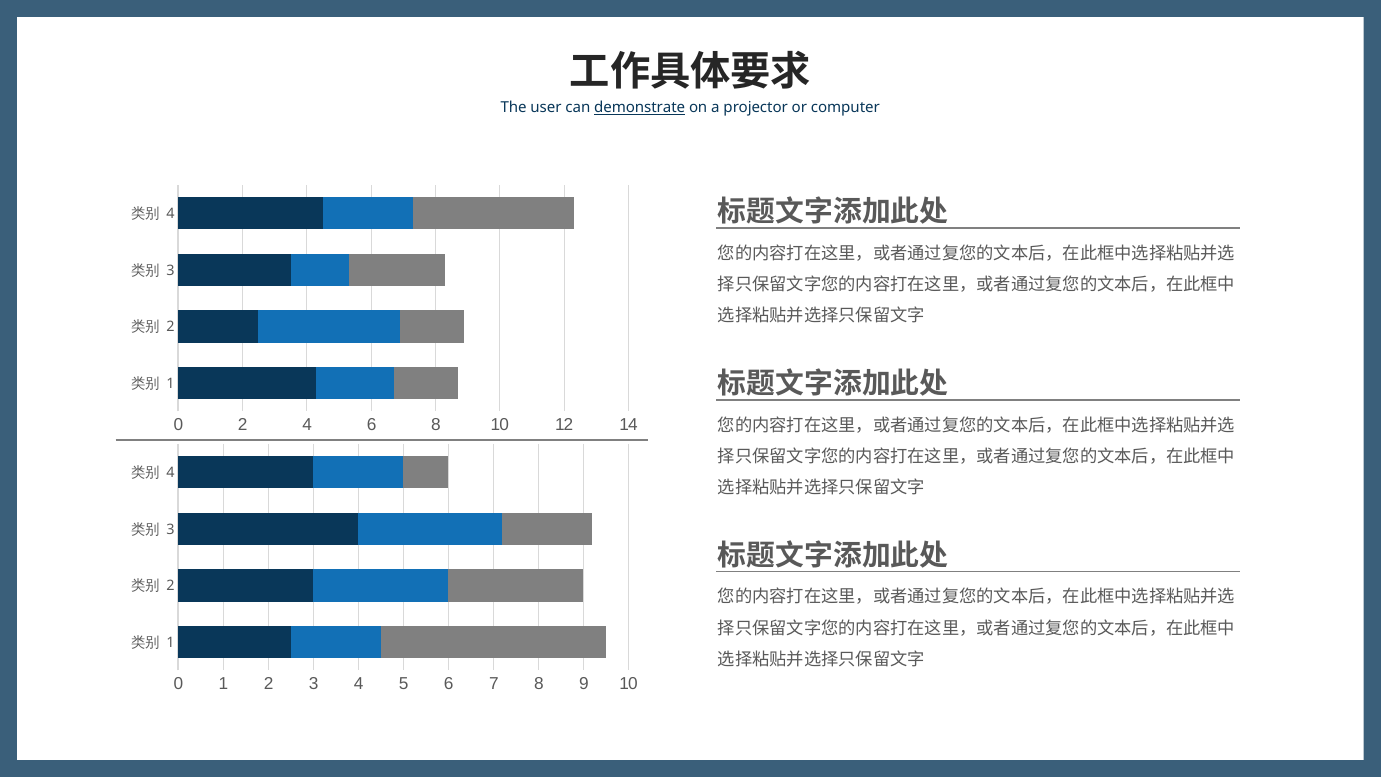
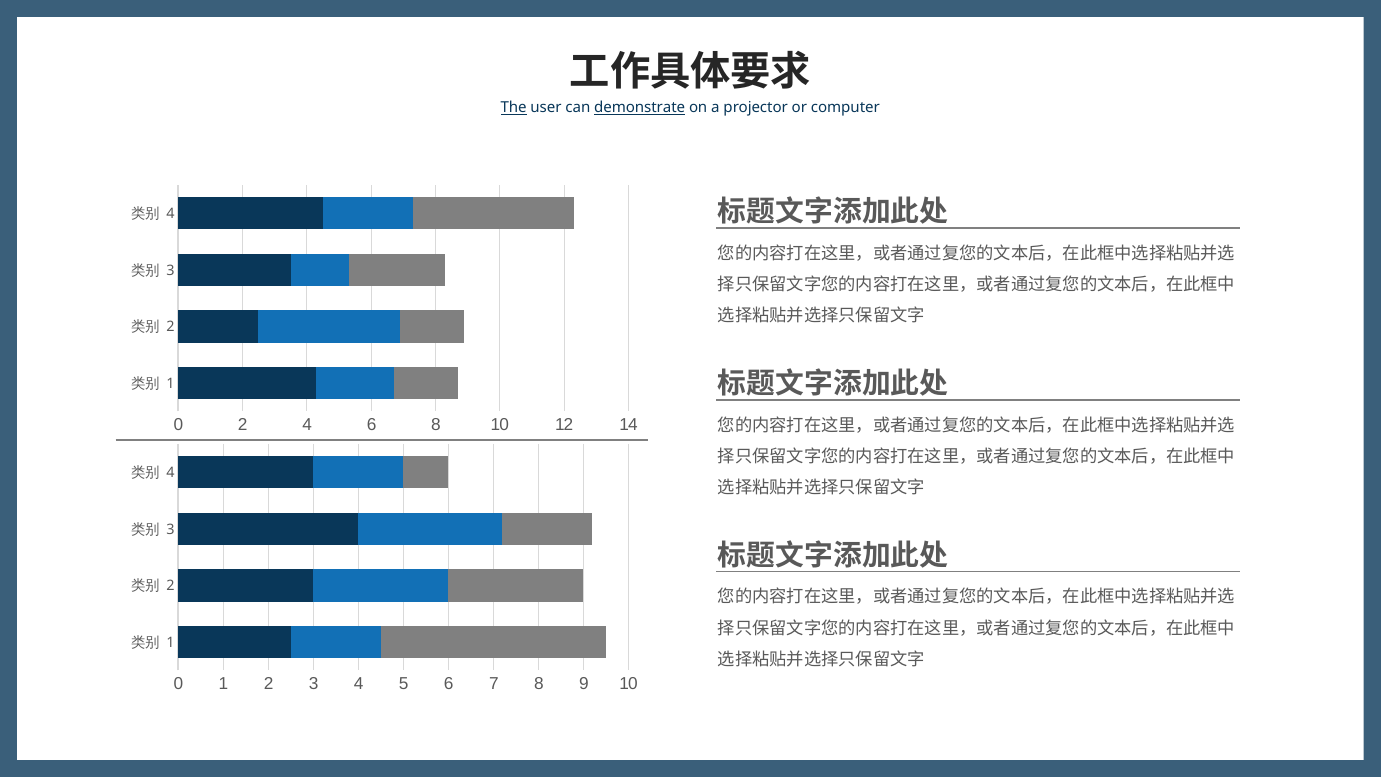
The underline: none -> present
